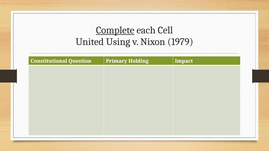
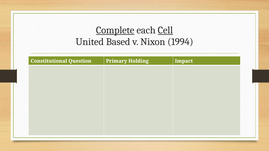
Cell underline: none -> present
Using: Using -> Based
1979: 1979 -> 1994
